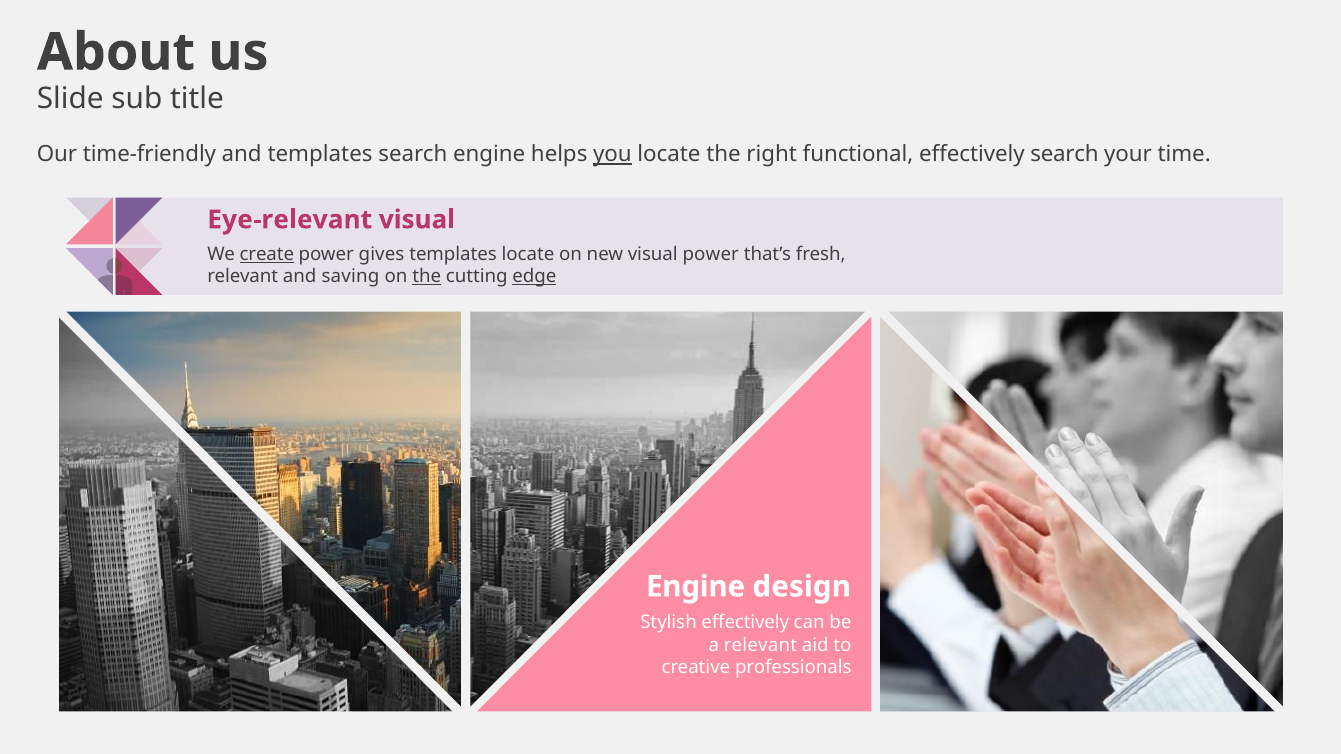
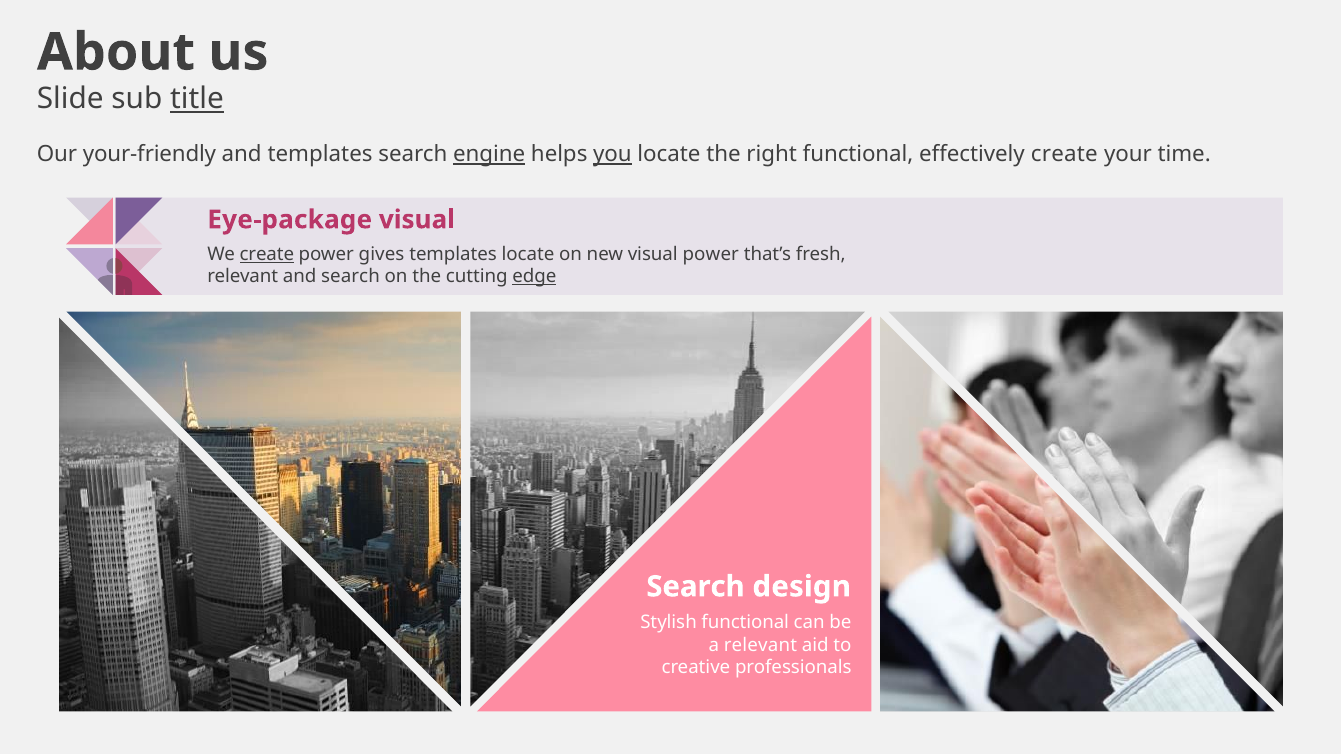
title underline: none -> present
time-friendly: time-friendly -> your-friendly
engine at (489, 154) underline: none -> present
effectively search: search -> create
Eye-relevant: Eye-relevant -> Eye-package
and saving: saving -> search
the at (427, 277) underline: present -> none
Engine at (696, 587): Engine -> Search
Stylish effectively: effectively -> functional
